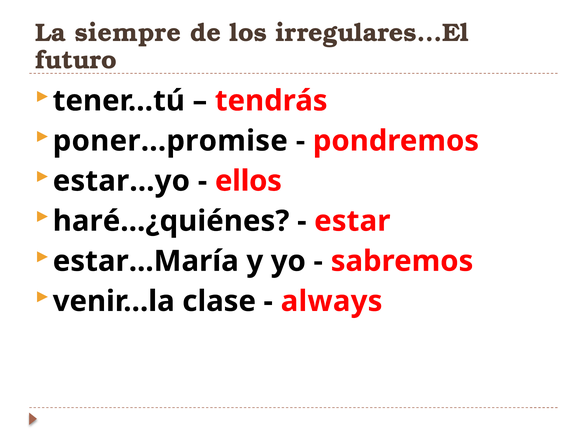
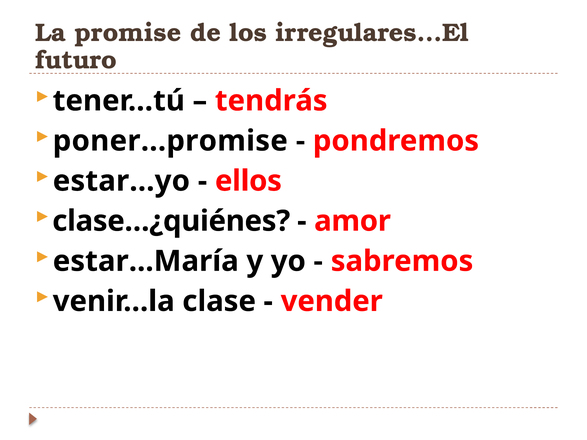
siempre: siempre -> promise
haré…¿quiénes: haré…¿quiénes -> clase…¿quiénes
estar: estar -> amor
always: always -> vender
